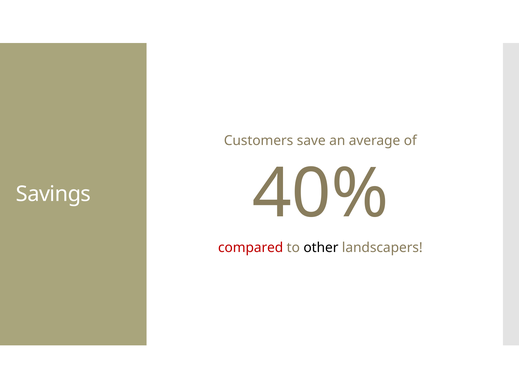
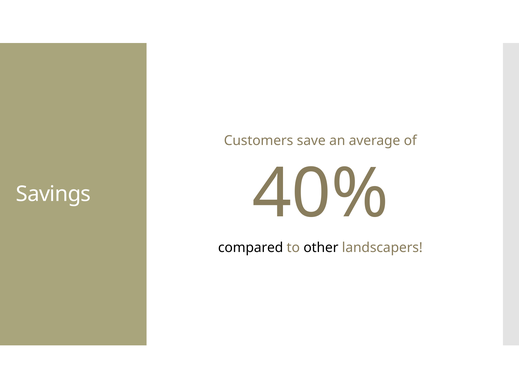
compared colour: red -> black
